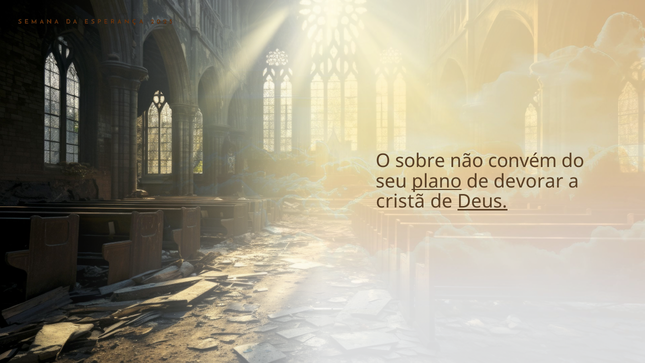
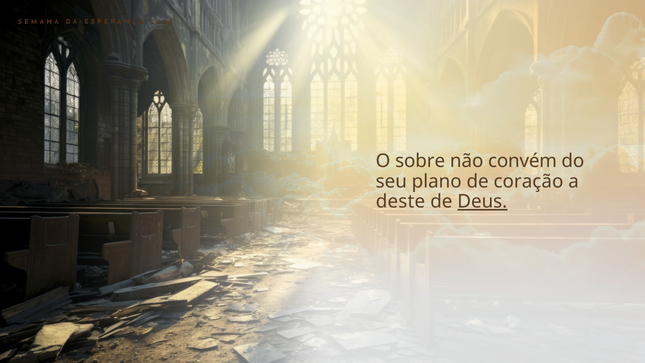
plano underline: present -> none
devorar: devorar -> coração
cristã: cristã -> deste
